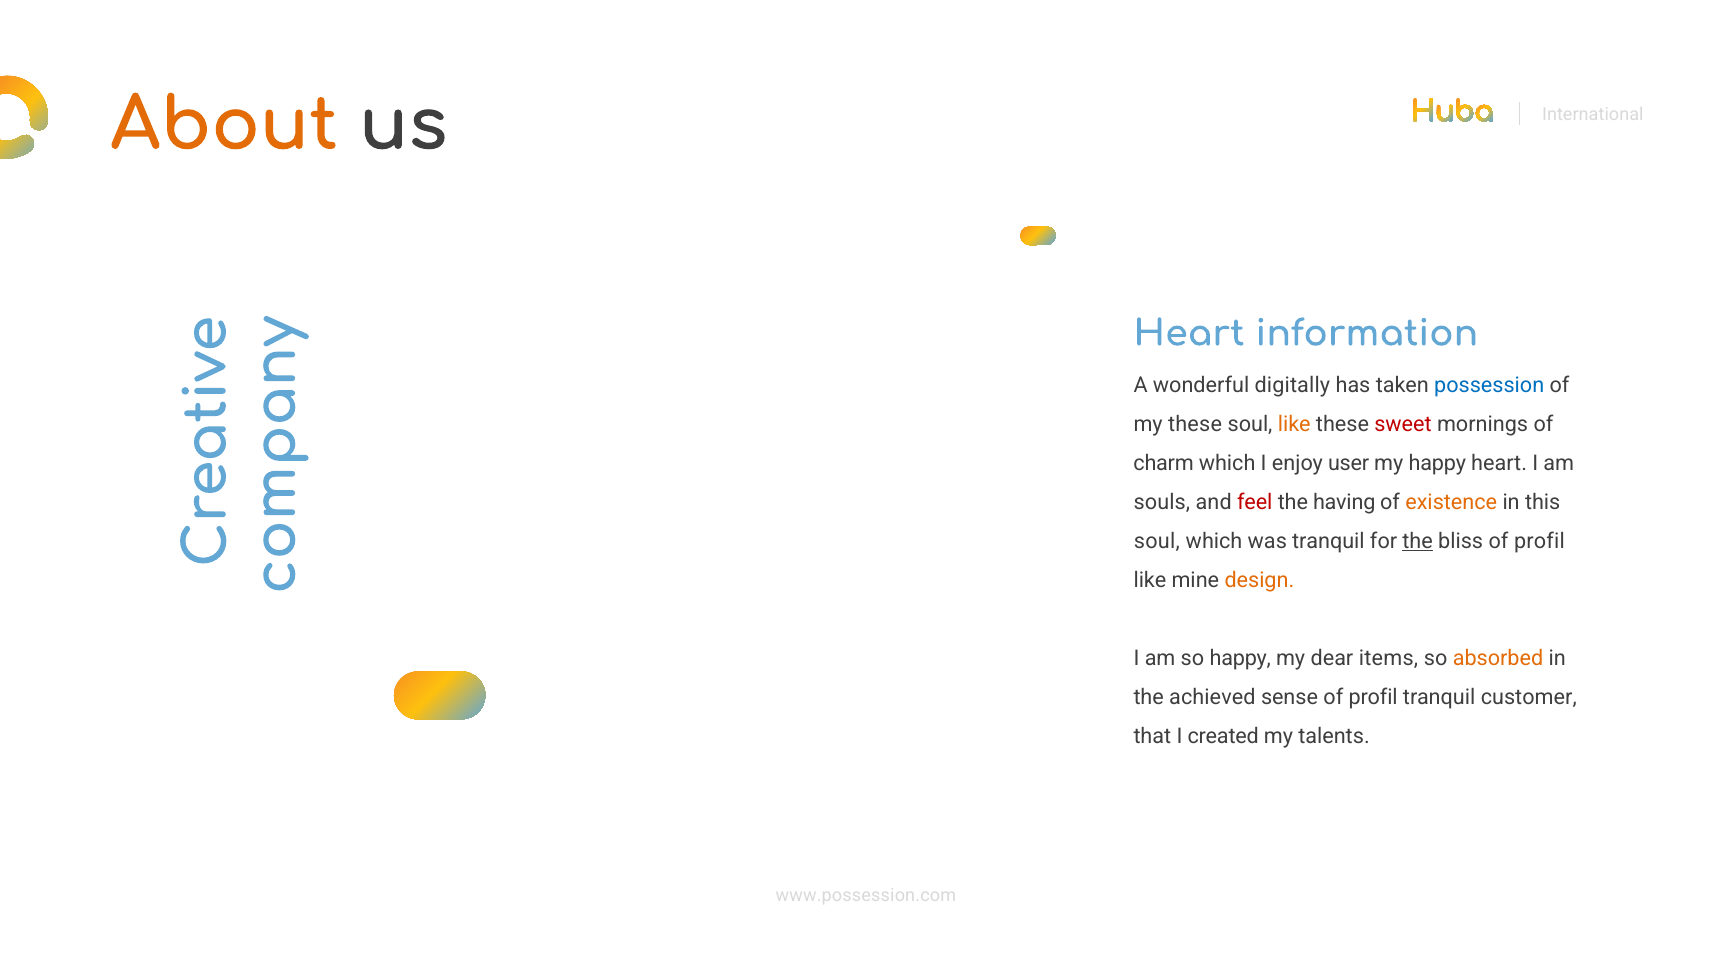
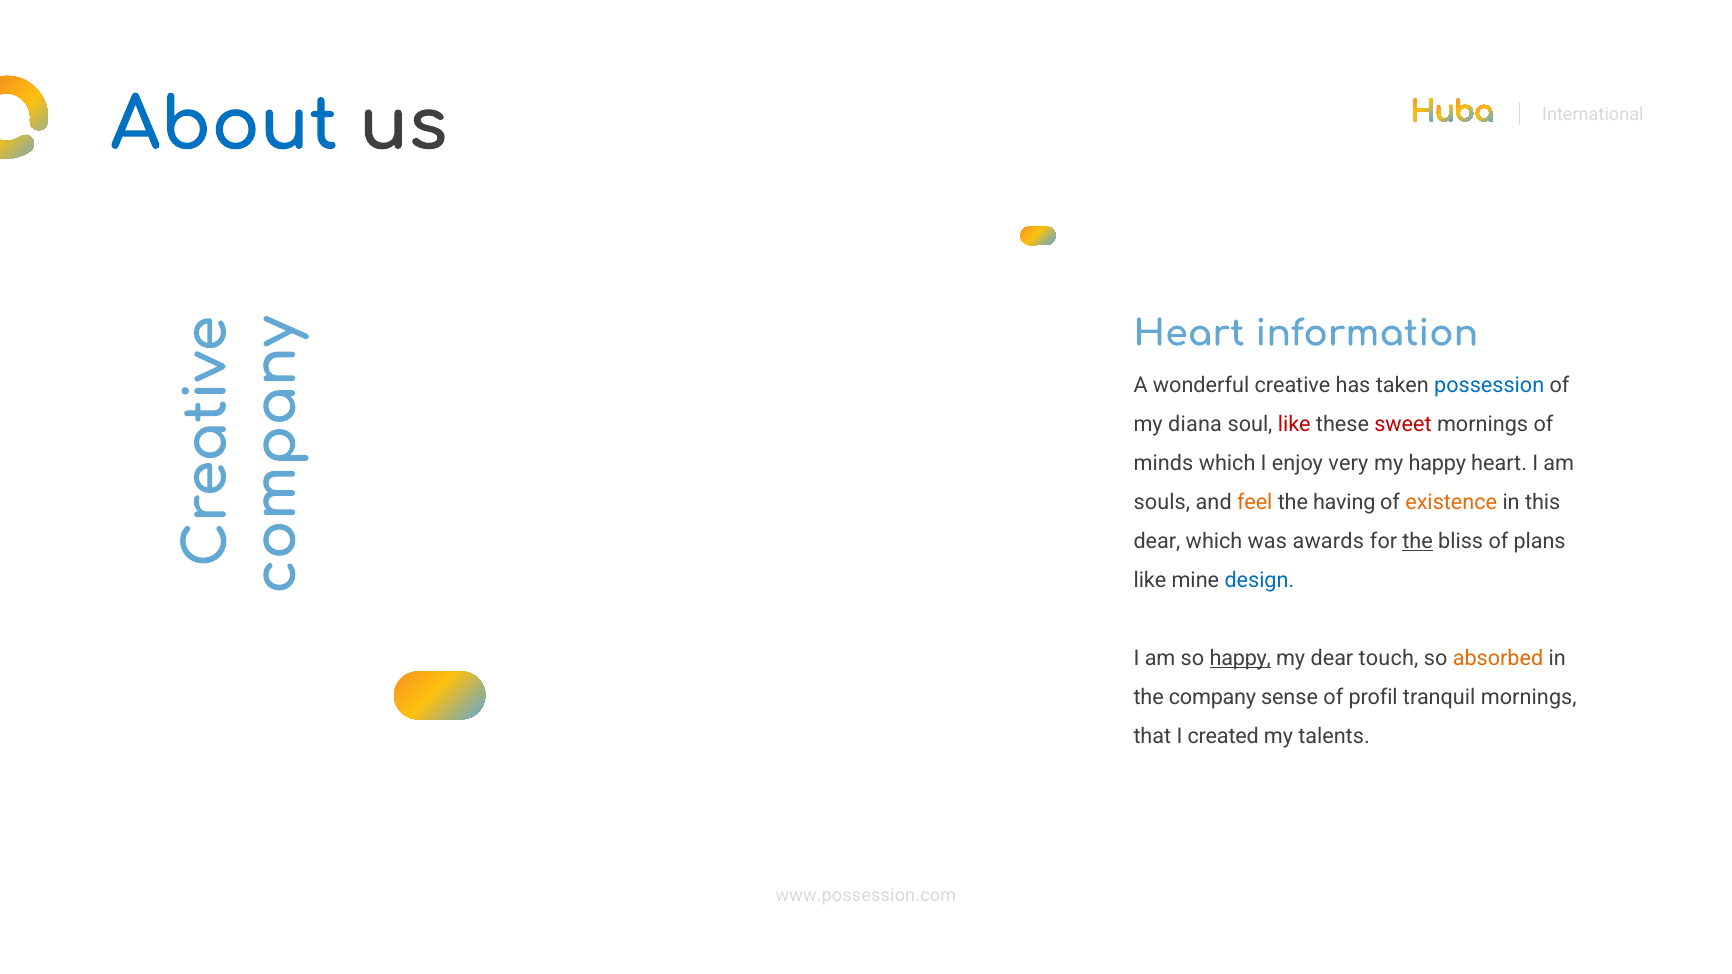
About colour: orange -> blue
digitally: digitally -> creative
my these: these -> diana
like at (1294, 424) colour: orange -> red
charm: charm -> minds
user: user -> very
feel colour: red -> orange
soul at (1157, 541): soul -> dear
was tranquil: tranquil -> awards
bliss of profil: profil -> plans
design colour: orange -> blue
happy at (1240, 658) underline: none -> present
items: items -> touch
achieved: achieved -> company
tranquil customer: customer -> mornings
